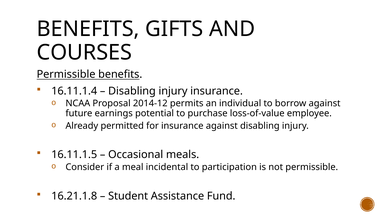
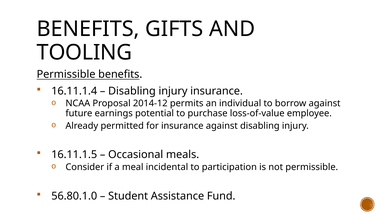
COURSES: COURSES -> TOOLING
16.21.1.8: 16.21.1.8 -> 56.80.1.0
